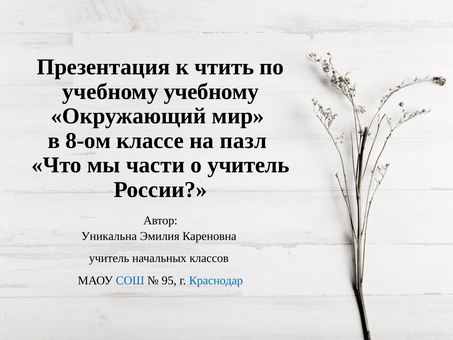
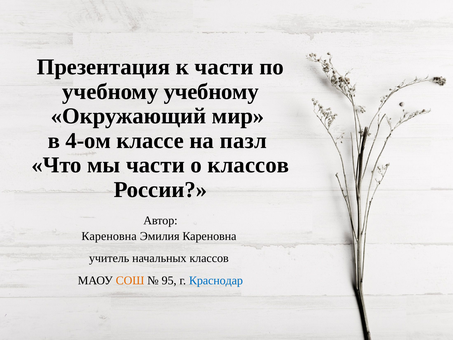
к чтить: чтить -> части
8-ом: 8-ом -> 4-ом
о учитель: учитель -> классов
Уникальна at (109, 236): Уникальна -> Кареновна
СОШ colour: blue -> orange
